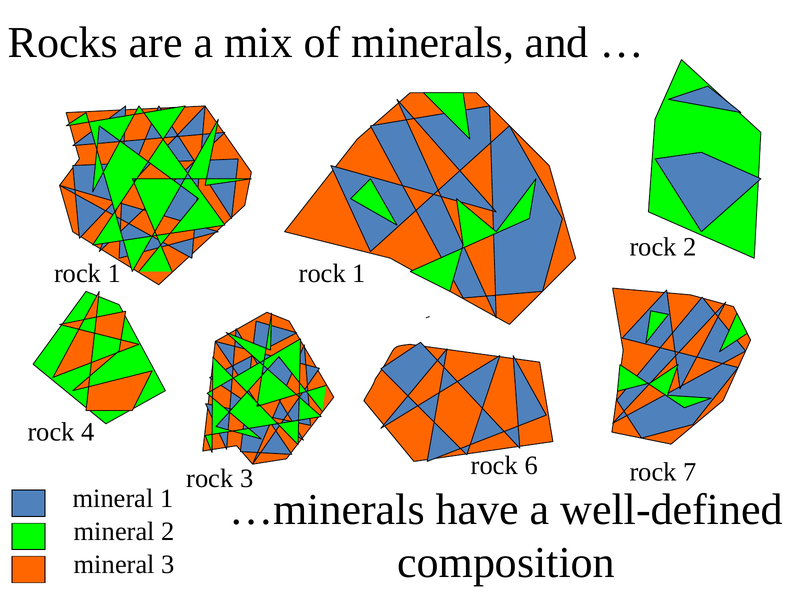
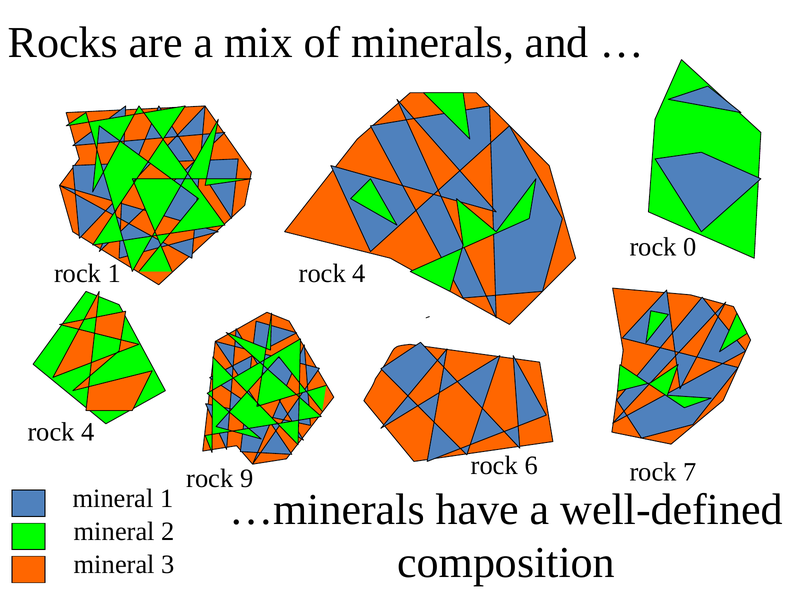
rock 2: 2 -> 0
1 rock 1: 1 -> 4
rock 3: 3 -> 9
